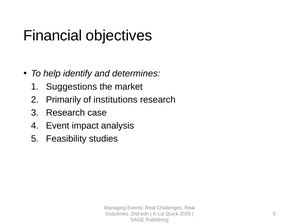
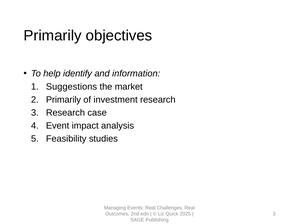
Financial at (53, 36): Financial -> Primarily
determines: determines -> information
institutions: institutions -> investment
